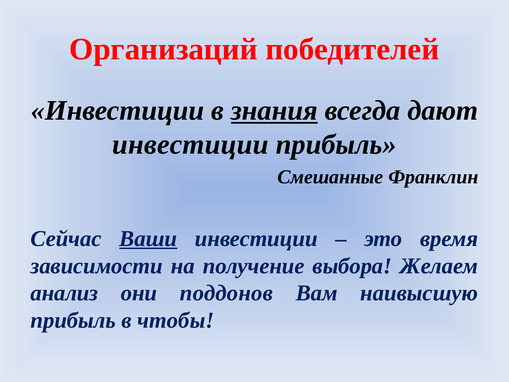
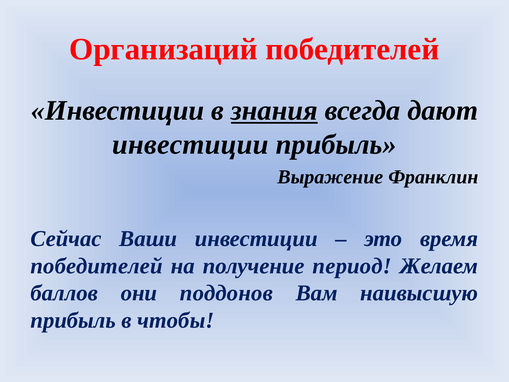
Смешанные: Смешанные -> Выражение
Ваши underline: present -> none
зависимости at (97, 266): зависимости -> победителей
выбора: выбора -> период
анализ: анализ -> баллов
